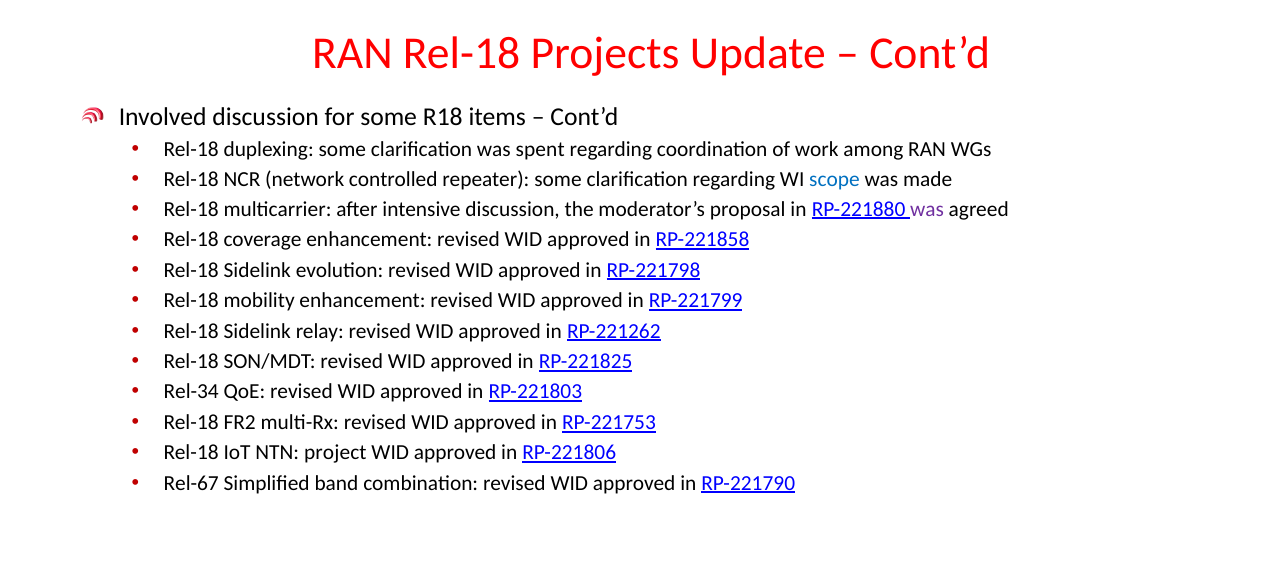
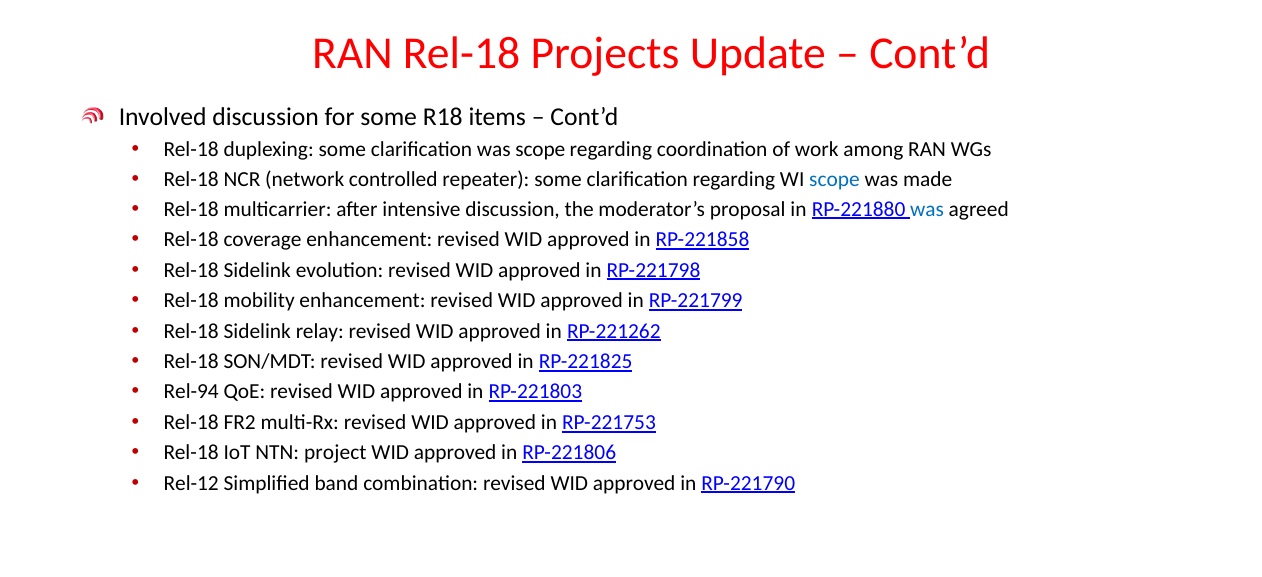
was spent: spent -> scope
was at (927, 209) colour: purple -> blue
Rel-34: Rel-34 -> Rel-94
Rel-67: Rel-67 -> Rel-12
